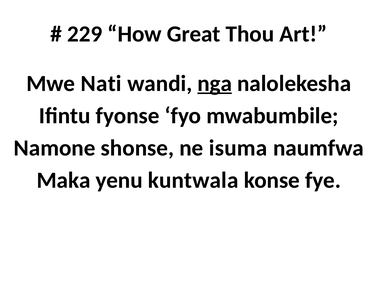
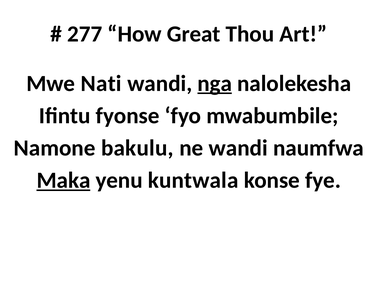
229: 229 -> 277
shonse: shonse -> bakulu
ne isuma: isuma -> wandi
Maka underline: none -> present
